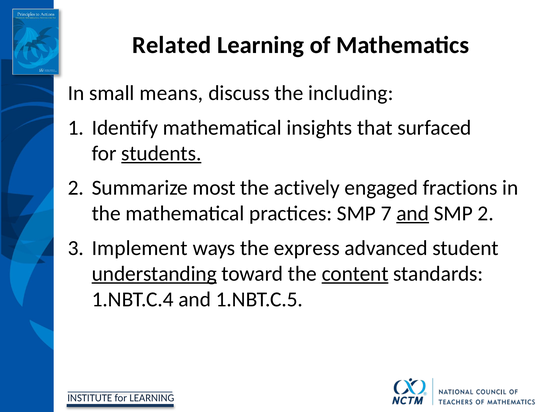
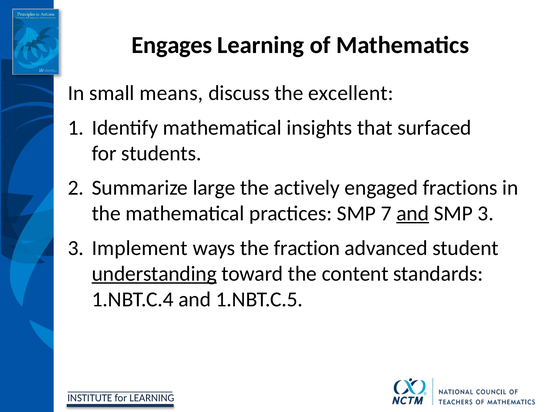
Related: Related -> Engages
including: including -> excellent
students underline: present -> none
most: most -> large
SMP 2: 2 -> 3
express: express -> fraction
content underline: present -> none
